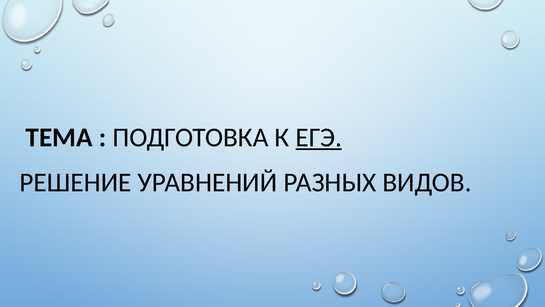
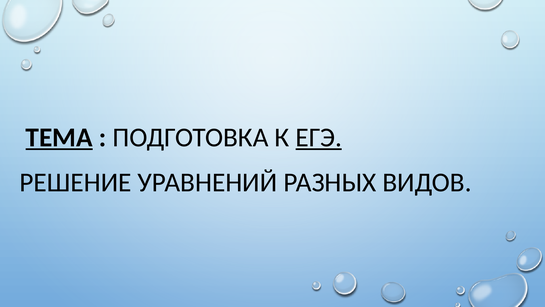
ТЕМА underline: none -> present
